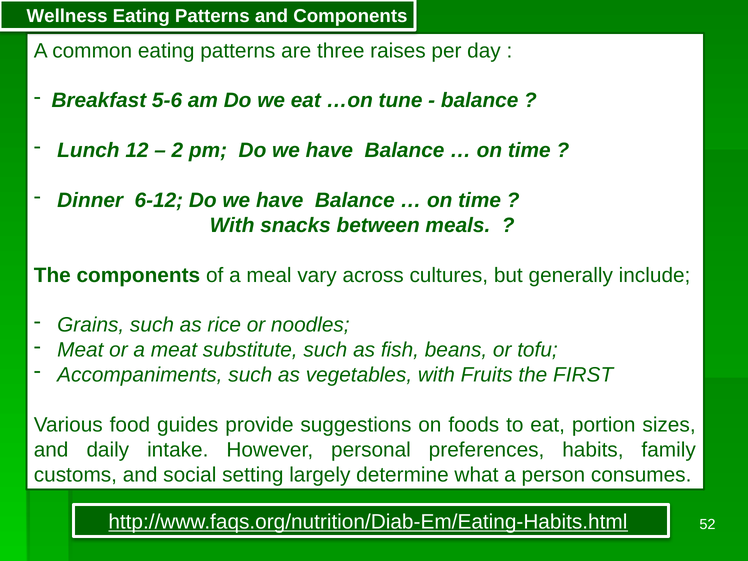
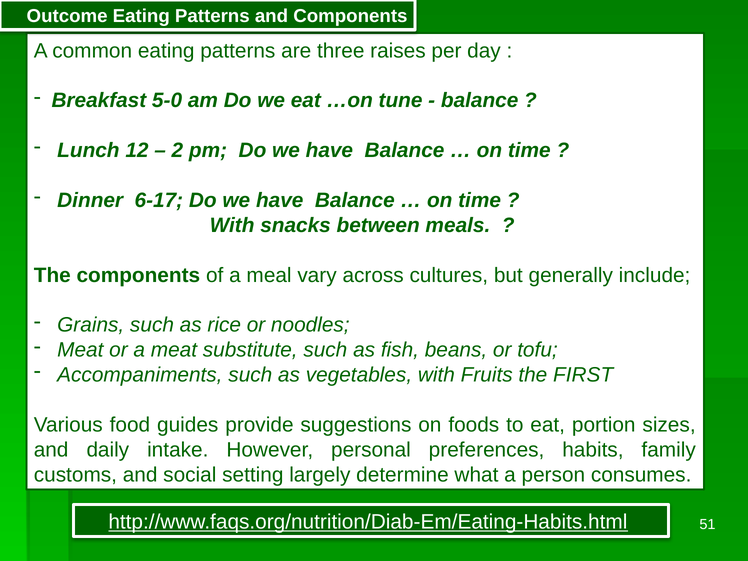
Wellness: Wellness -> Outcome
5-6: 5-6 -> 5-0
6-12: 6-12 -> 6-17
52: 52 -> 51
